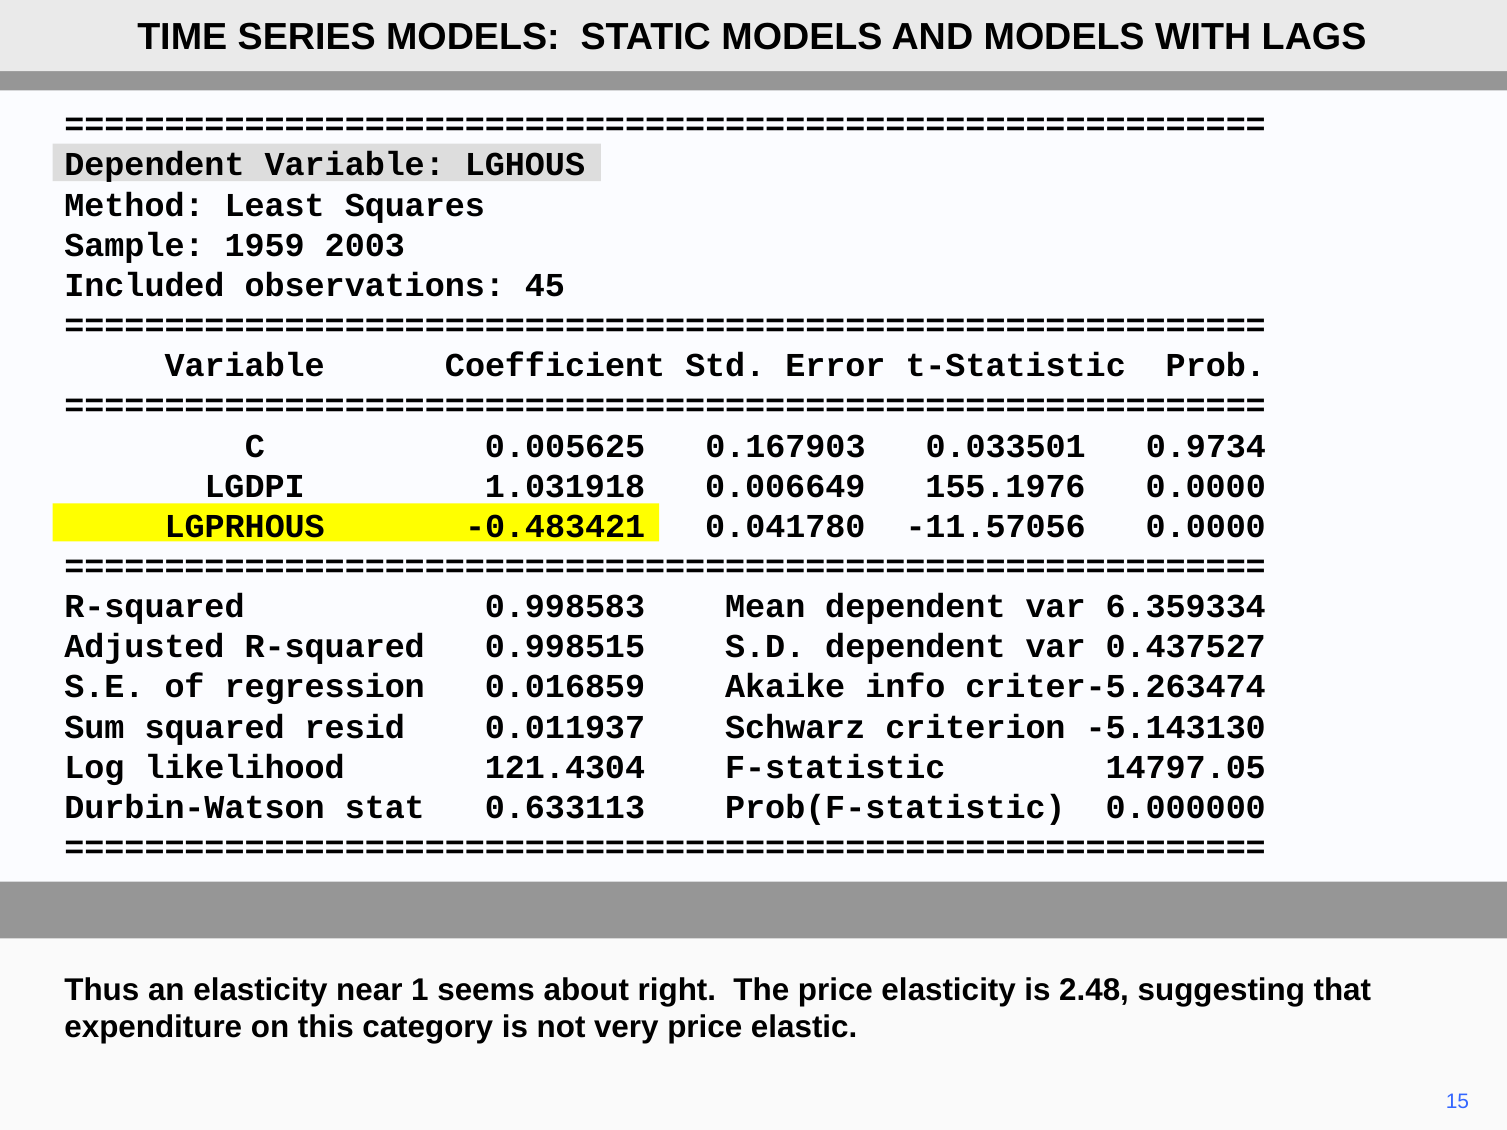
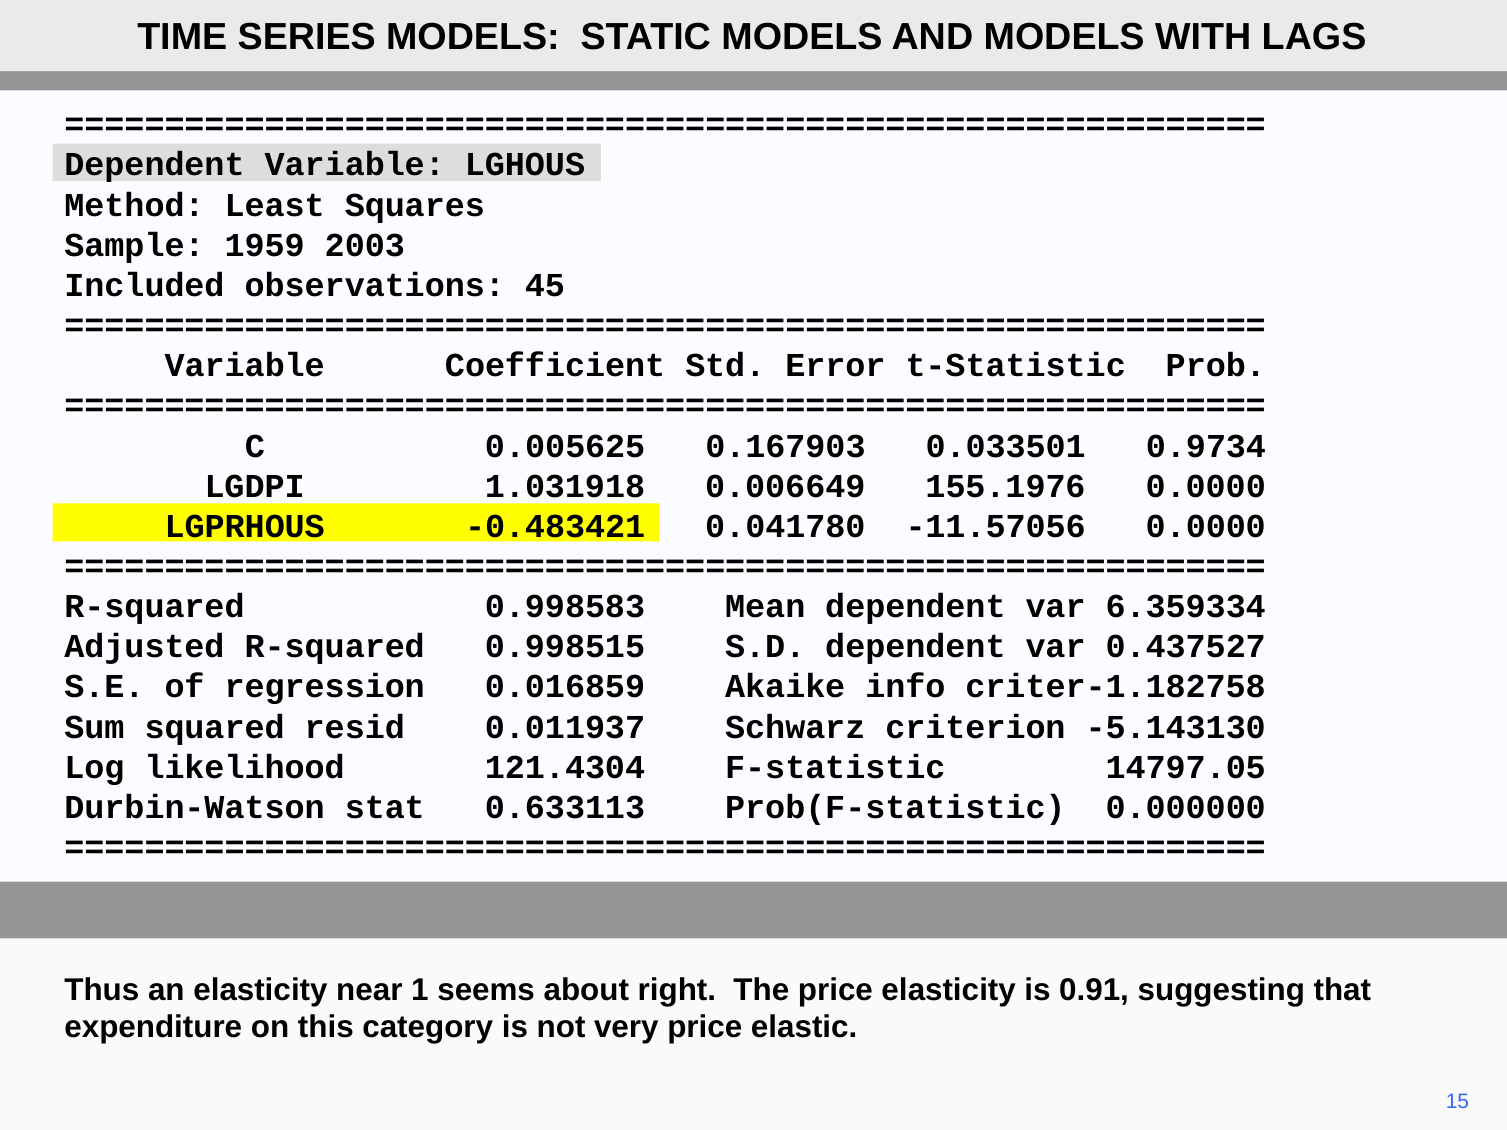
criter-5.263474: criter-5.263474 -> criter-1.182758
2.48: 2.48 -> 0.91
